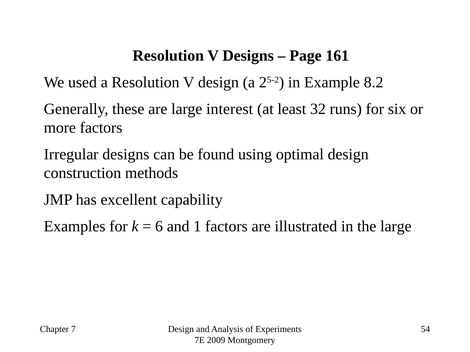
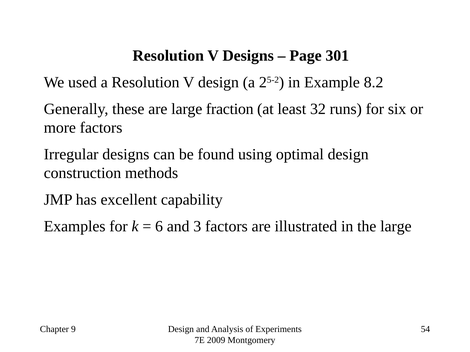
161: 161 -> 301
interest: interest -> fraction
1: 1 -> 3
7: 7 -> 9
